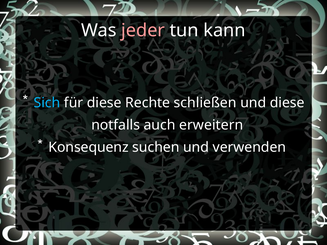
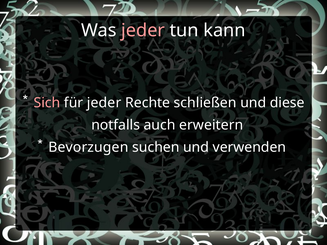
Sich colour: light blue -> pink
für diese: diese -> jeder
Konsequenz: Konsequenz -> Bevorzugen
